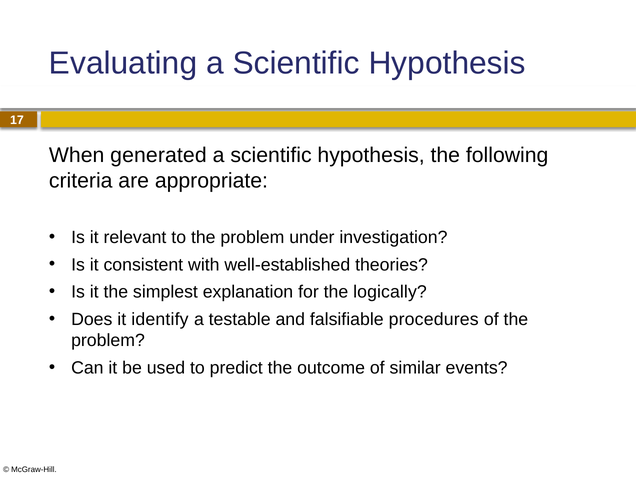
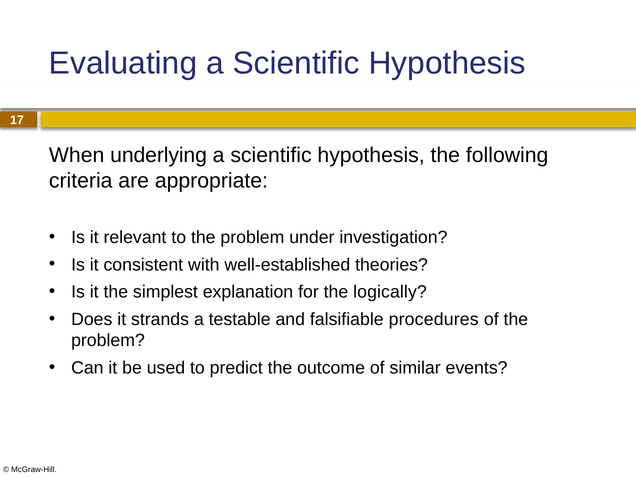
generated: generated -> underlying
identify: identify -> strands
